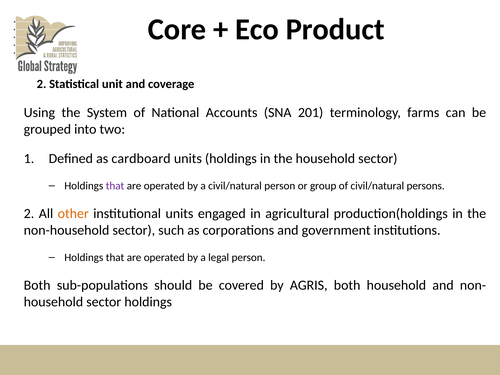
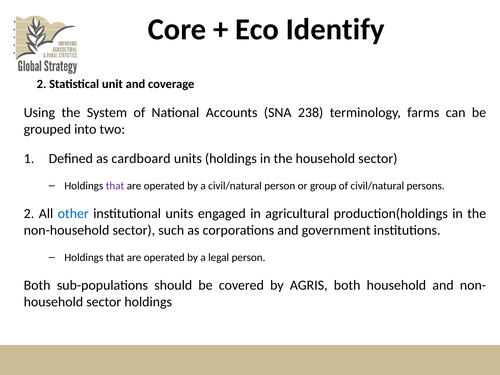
Product: Product -> Identify
201: 201 -> 238
other colour: orange -> blue
